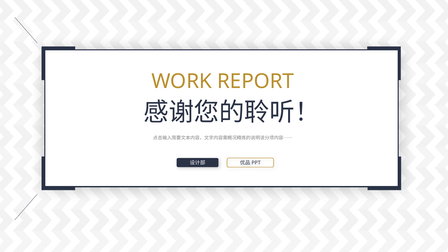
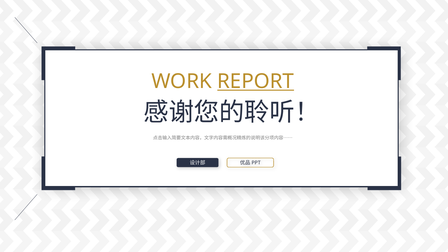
REPORT underline: none -> present
